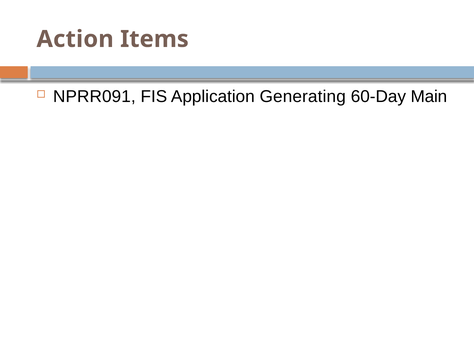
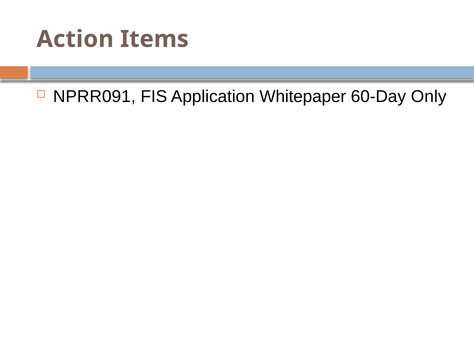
Generating: Generating -> Whitepaper
Main: Main -> Only
